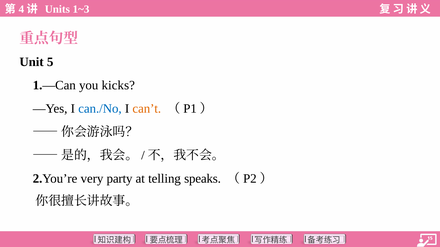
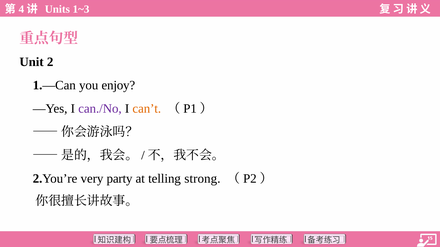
5: 5 -> 2
kicks: kicks -> enjoy
can./No colour: blue -> purple
speaks: speaks -> strong
